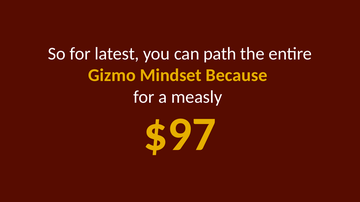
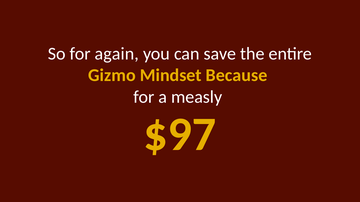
latest: latest -> again
path: path -> save
